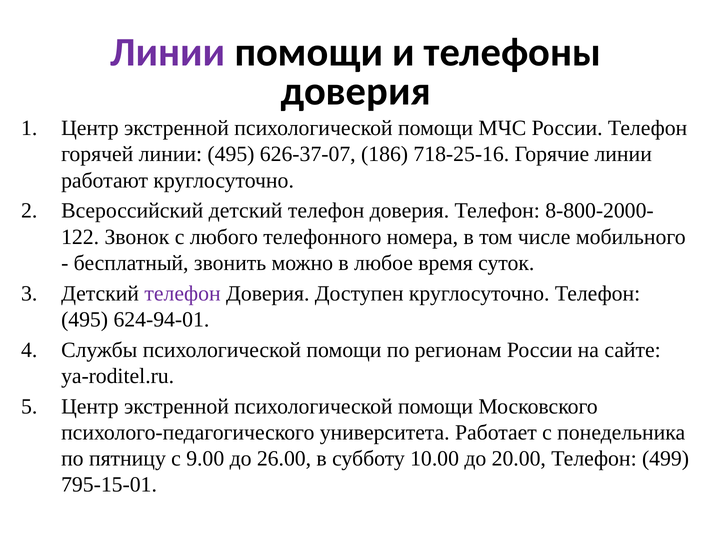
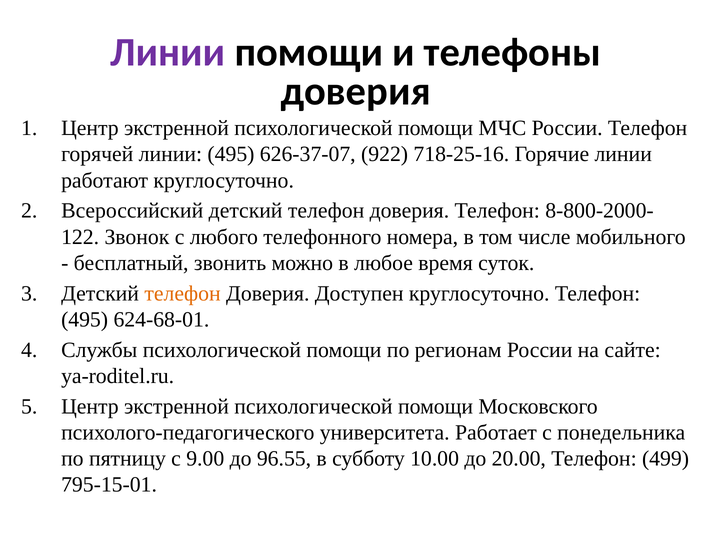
186: 186 -> 922
телефон at (183, 293) colour: purple -> orange
624-94-01: 624-94-01 -> 624-68-01
26.00: 26.00 -> 96.55
